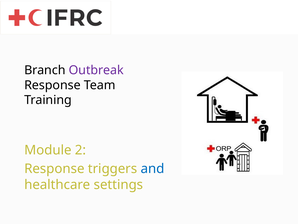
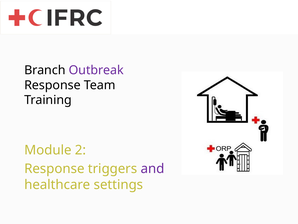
and colour: blue -> purple
